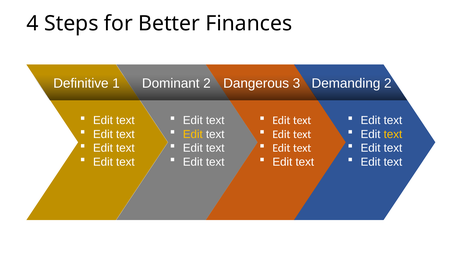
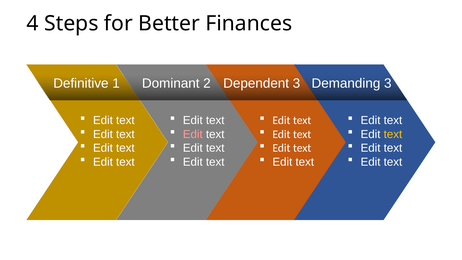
Dangerous: Dangerous -> Dependent
Demanding 2: 2 -> 3
Edit at (193, 134) colour: yellow -> pink
